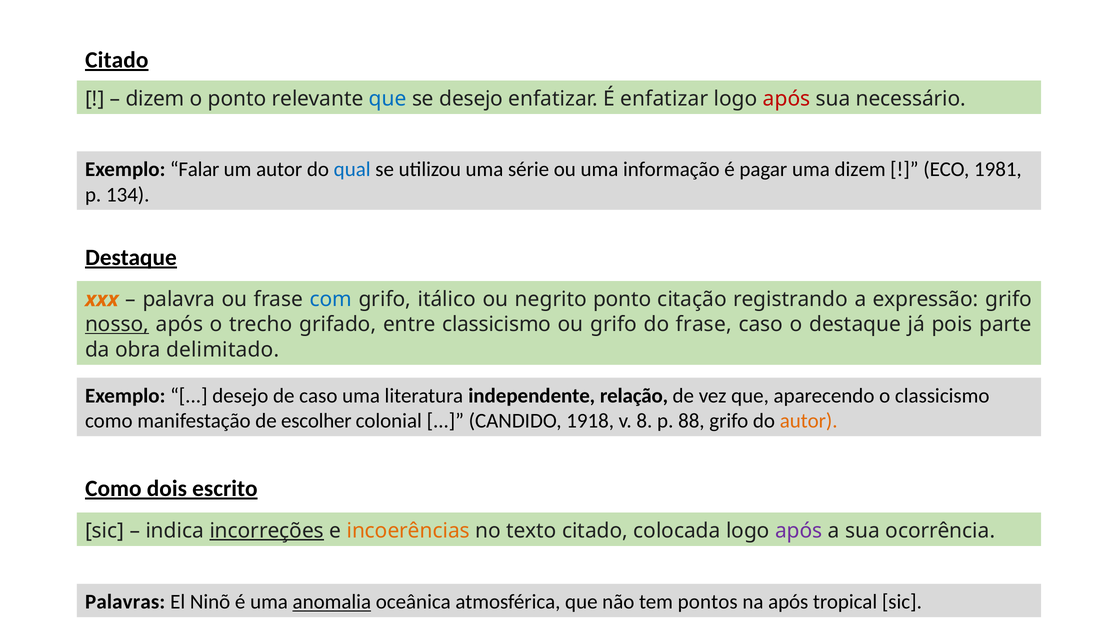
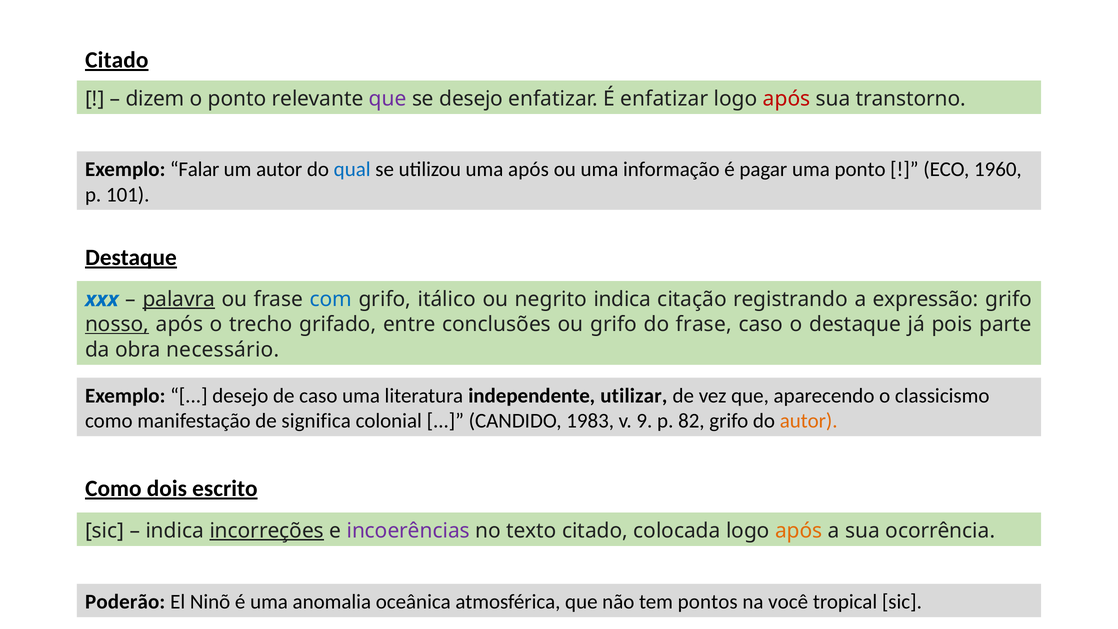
que at (388, 99) colour: blue -> purple
necessário: necessário -> transtorno
uma série: série -> após
uma dizem: dizem -> ponto
1981: 1981 -> 1960
134: 134 -> 101
xxx colour: orange -> blue
palavra underline: none -> present
negrito ponto: ponto -> indica
entre classicismo: classicismo -> conclusões
delimitado: delimitado -> necessário
relação: relação -> utilizar
escolher: escolher -> significa
1918: 1918 -> 1983
8: 8 -> 9
88: 88 -> 82
incoerências colour: orange -> purple
após at (799, 531) colour: purple -> orange
Palavras: Palavras -> Poderão
anomalia underline: present -> none
na após: após -> você
